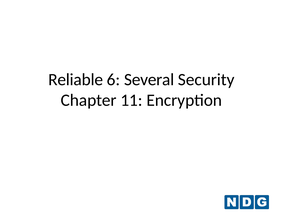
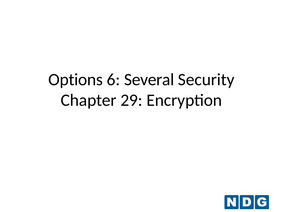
Reliable: Reliable -> Options
11: 11 -> 29
